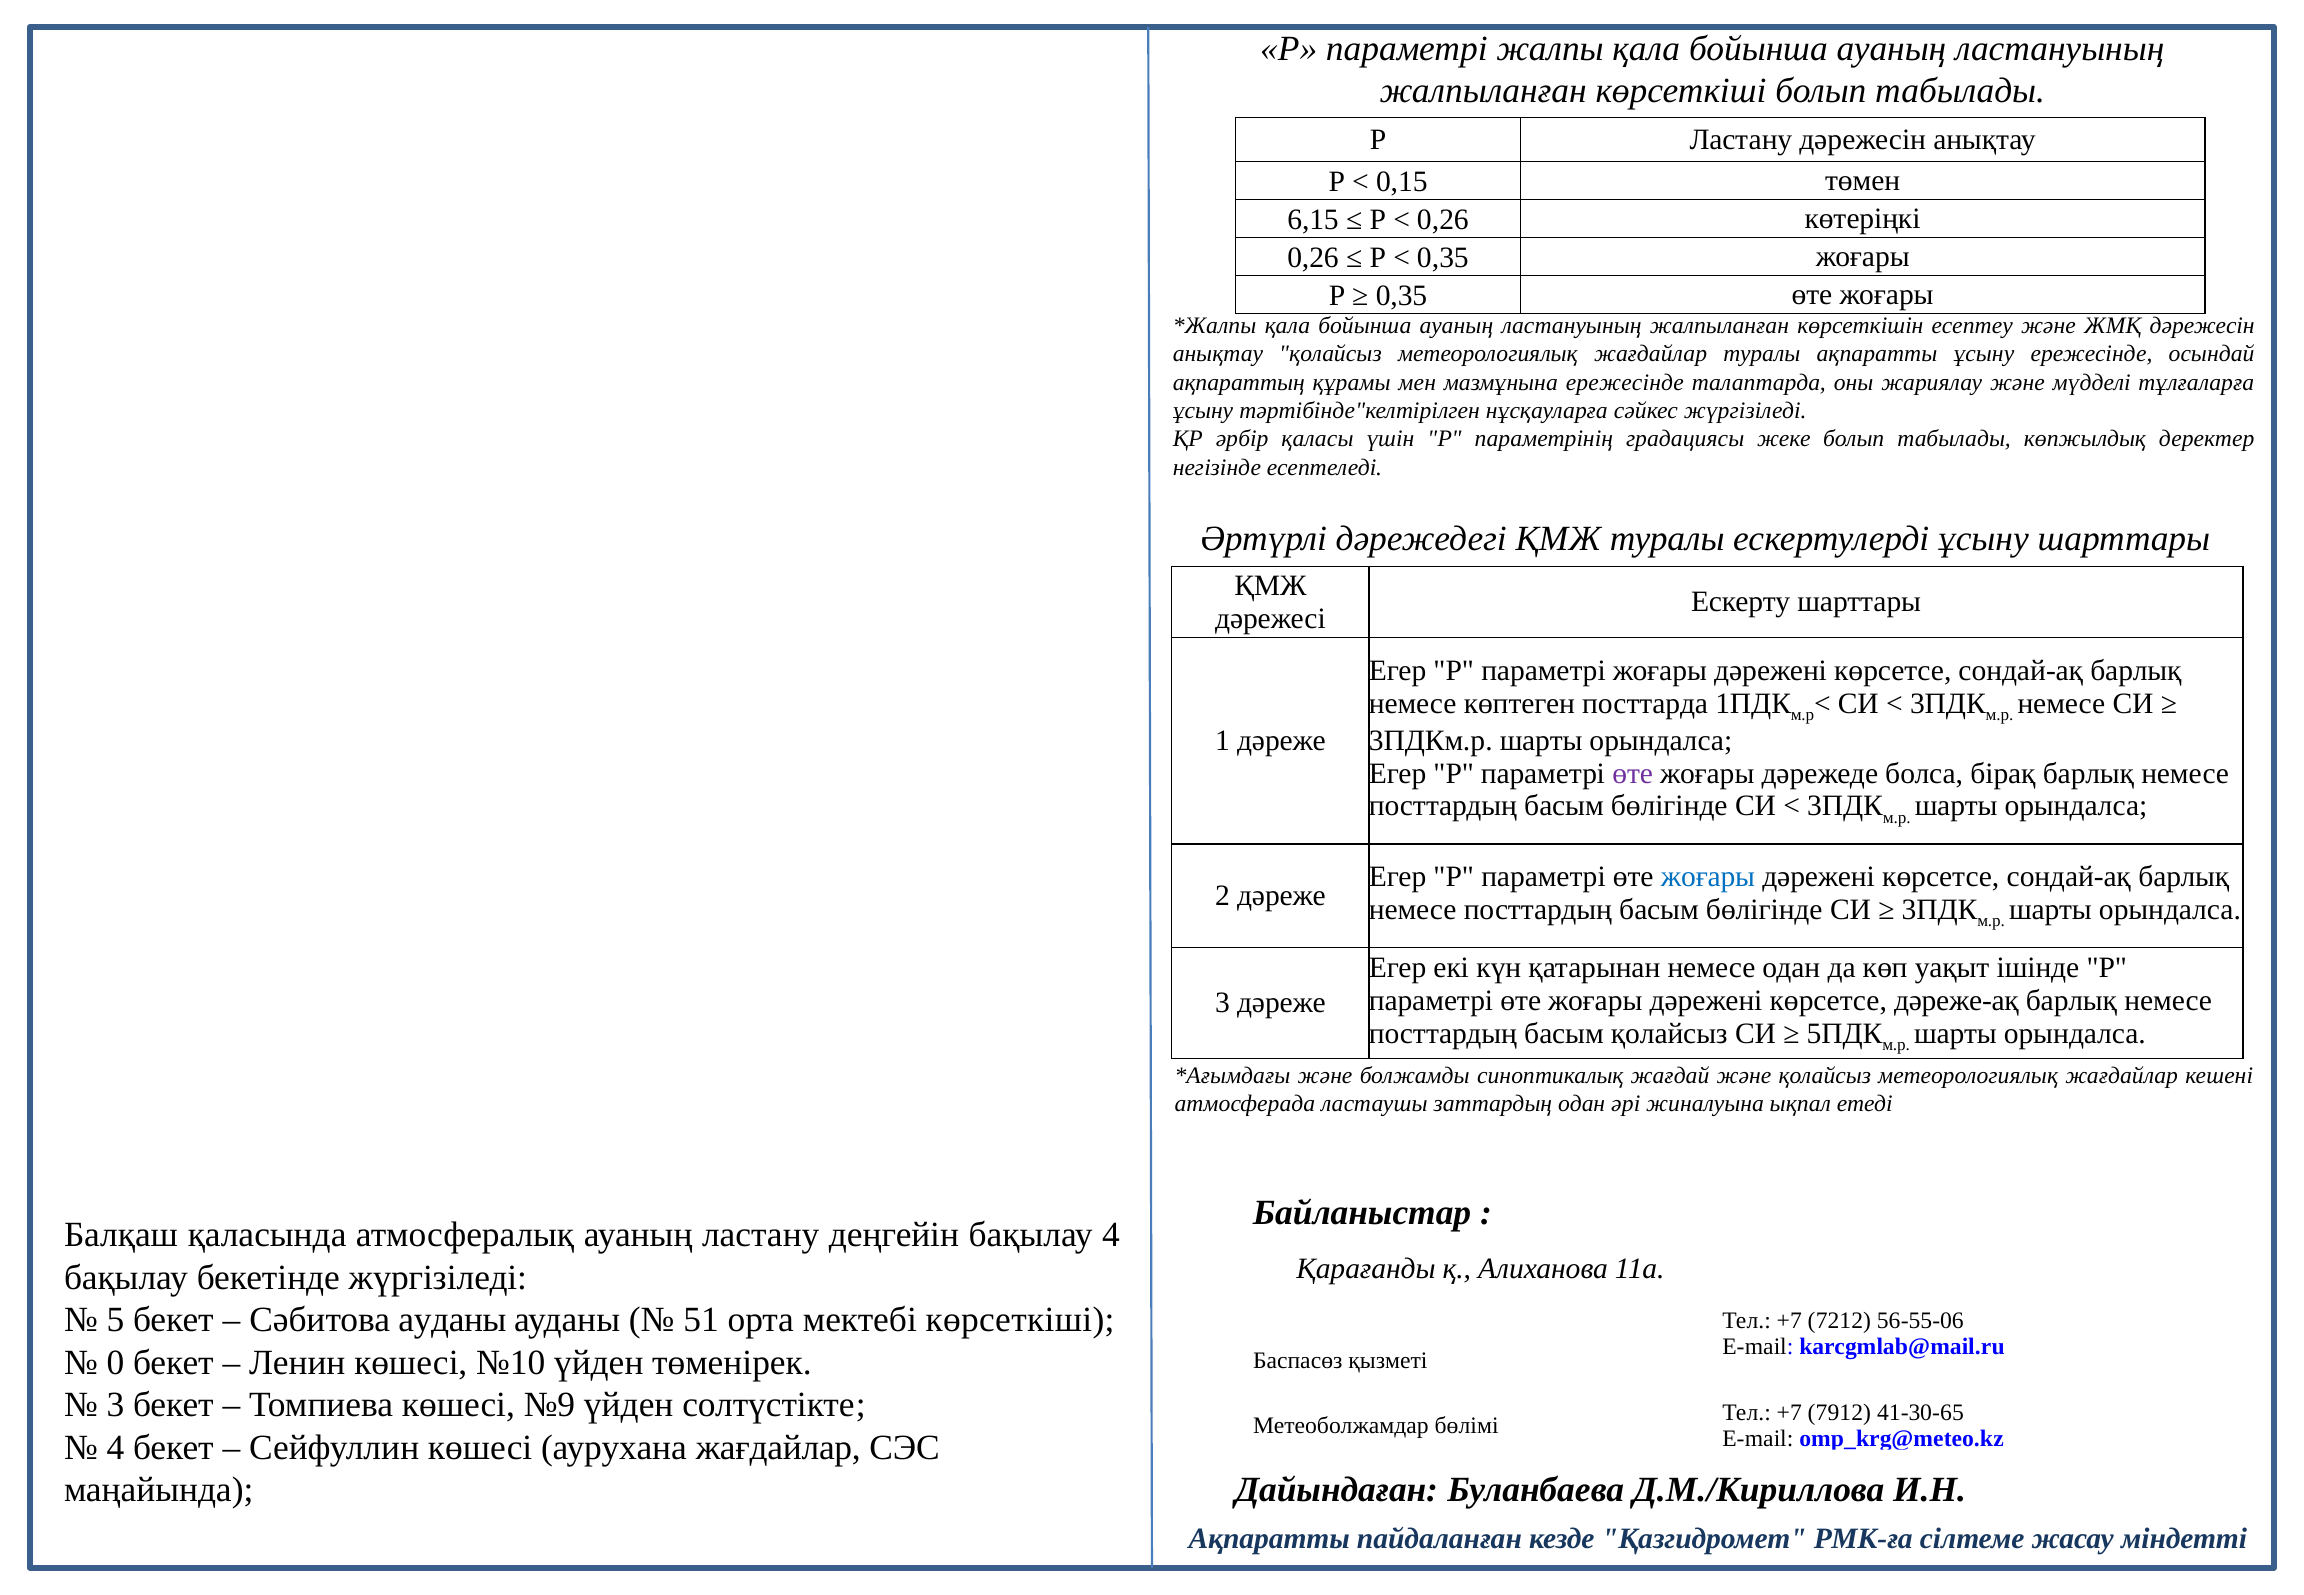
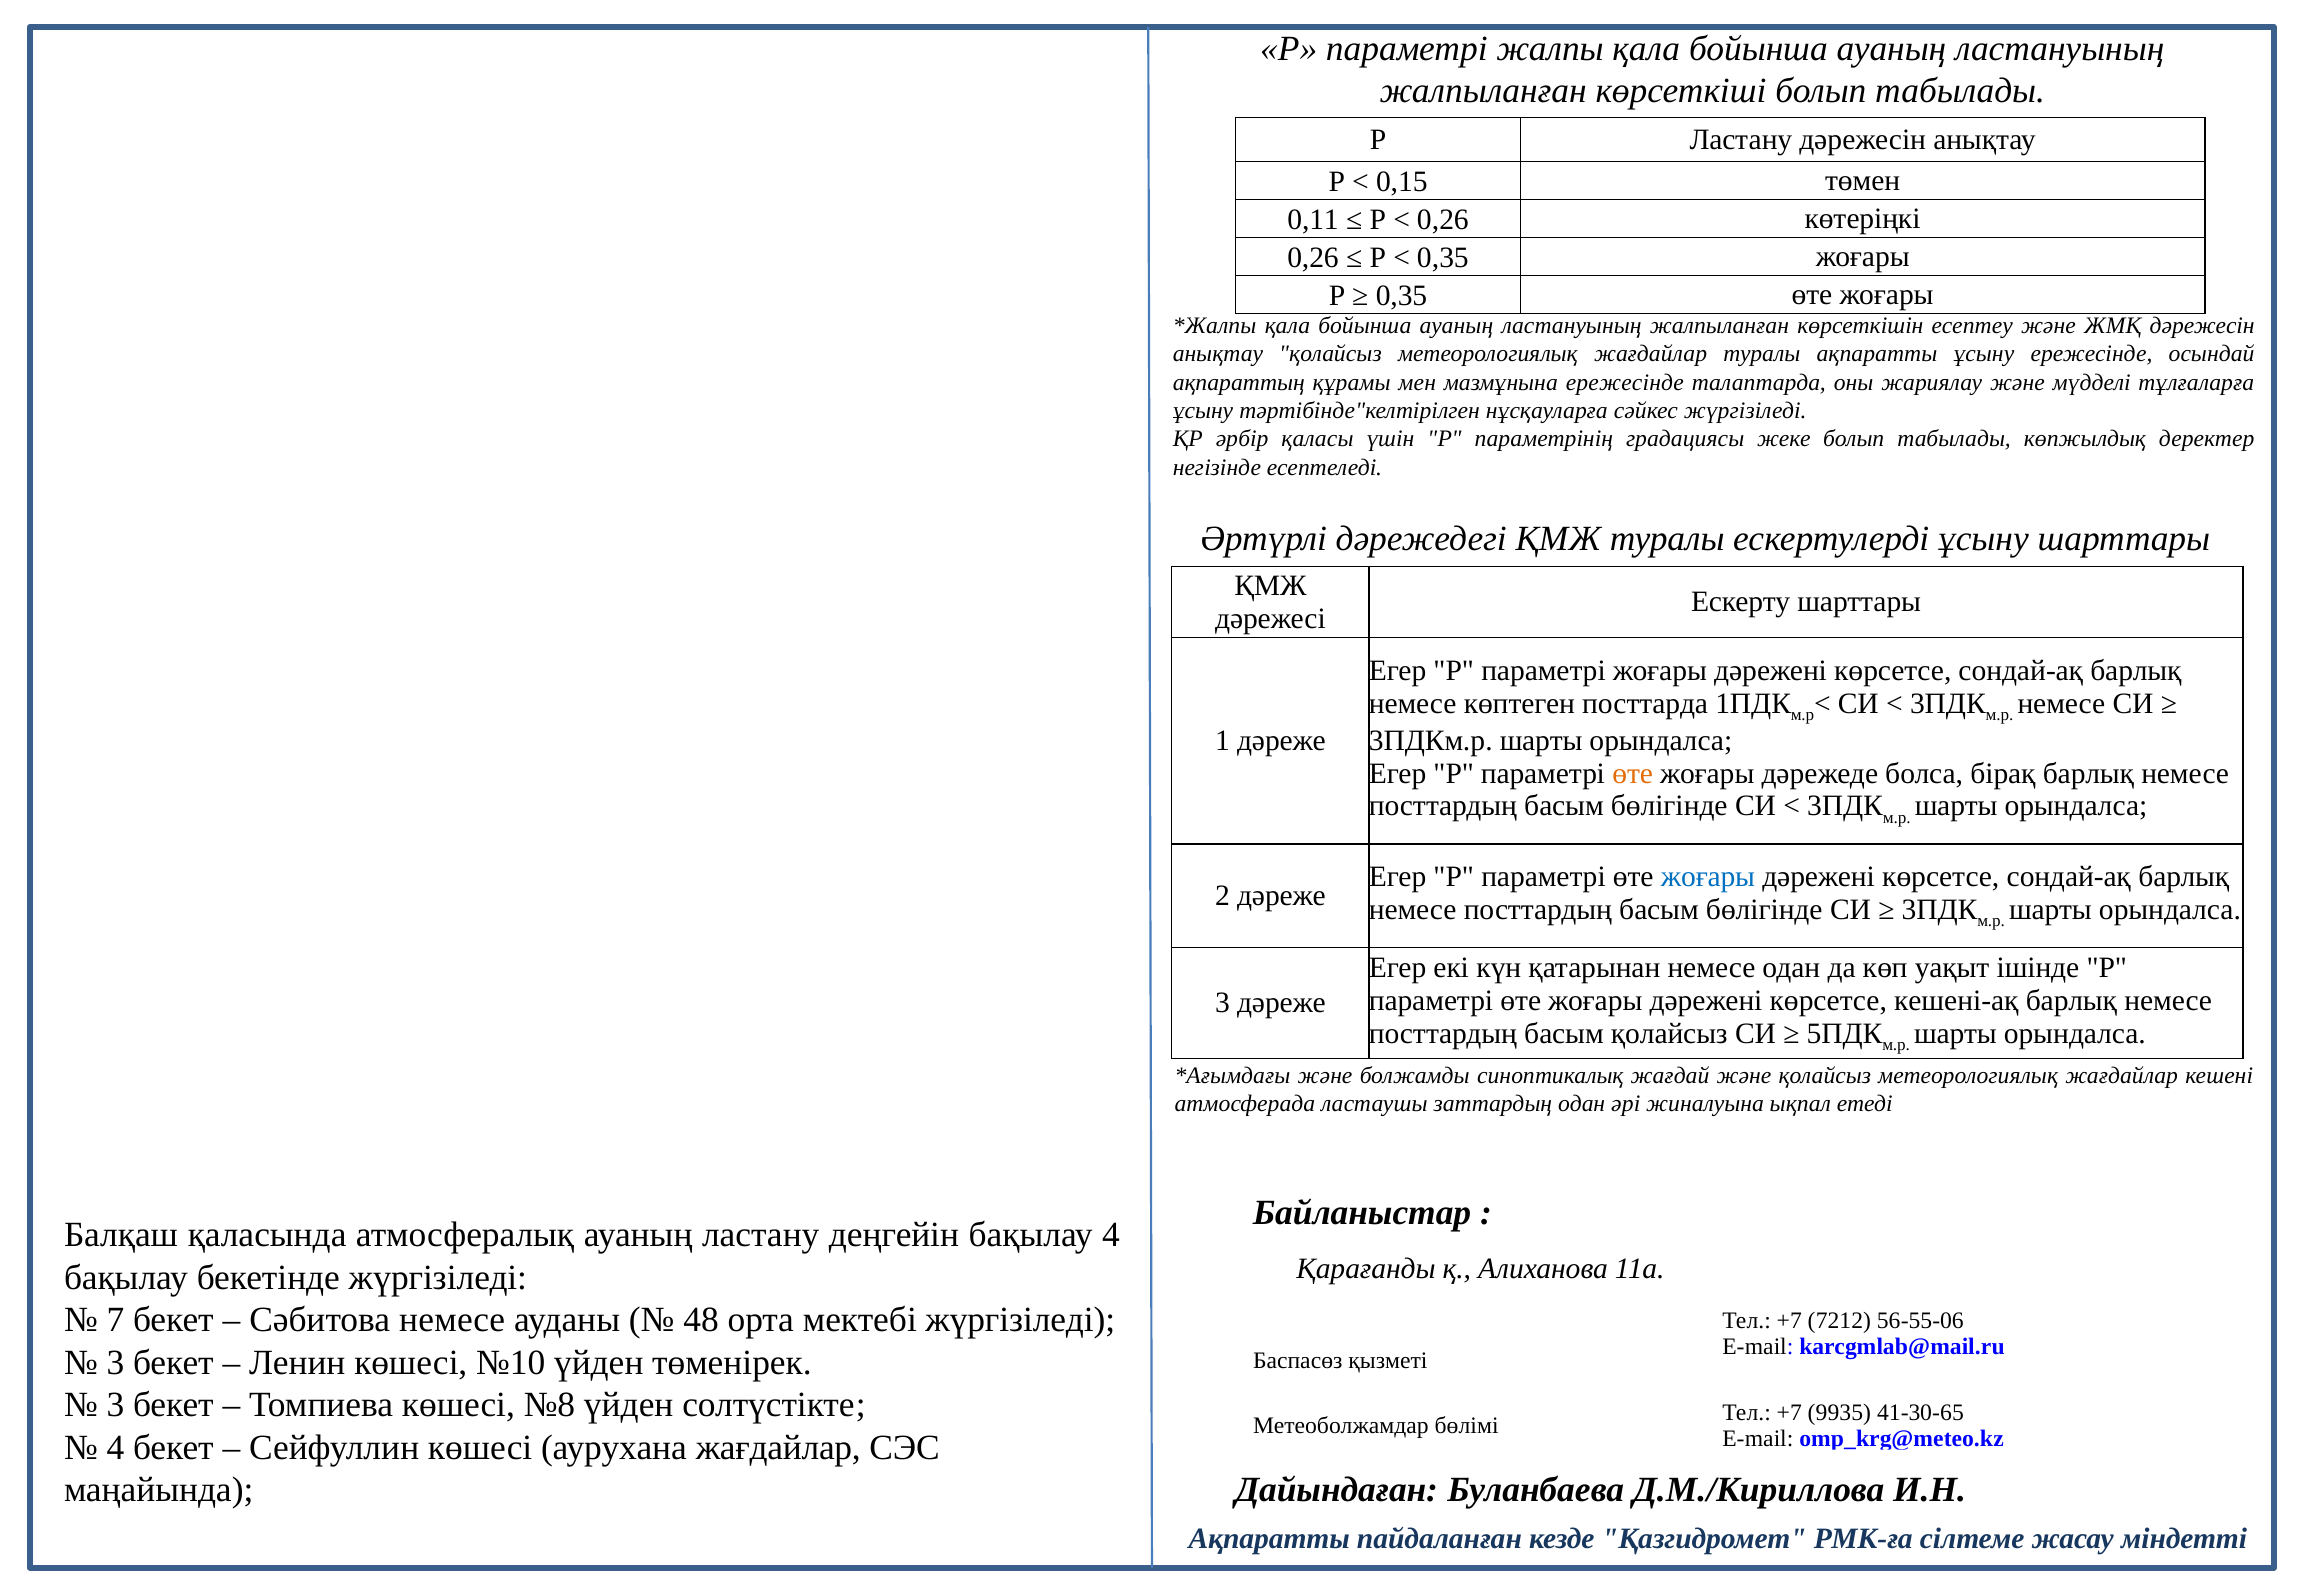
6,15: 6,15 -> 0,11
өте at (1633, 773) colour: purple -> orange
дәреже-ақ: дәреже-ақ -> кешені-ақ
5: 5 -> 7
Сәбитова ауданы: ауданы -> немесе
51: 51 -> 48
мектебі көрсеткіші: көрсеткіші -> жүргізіледі
0 at (115, 1363): 0 -> 3
№9: №9 -> №8
7912: 7912 -> 9935
